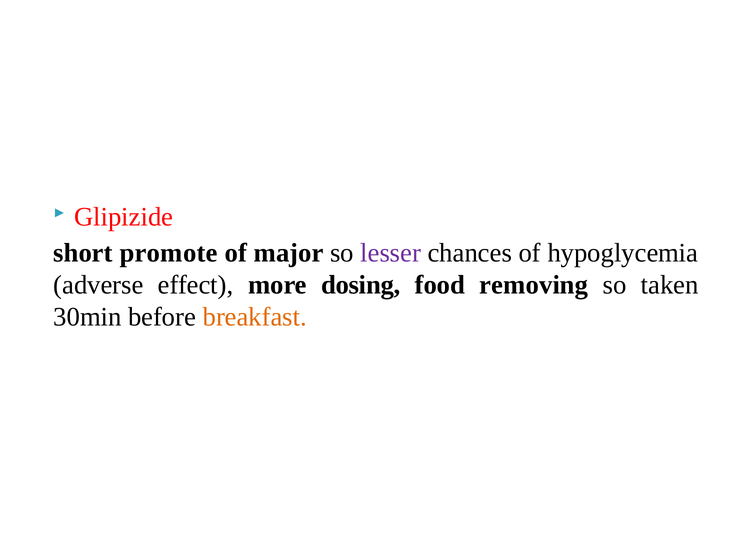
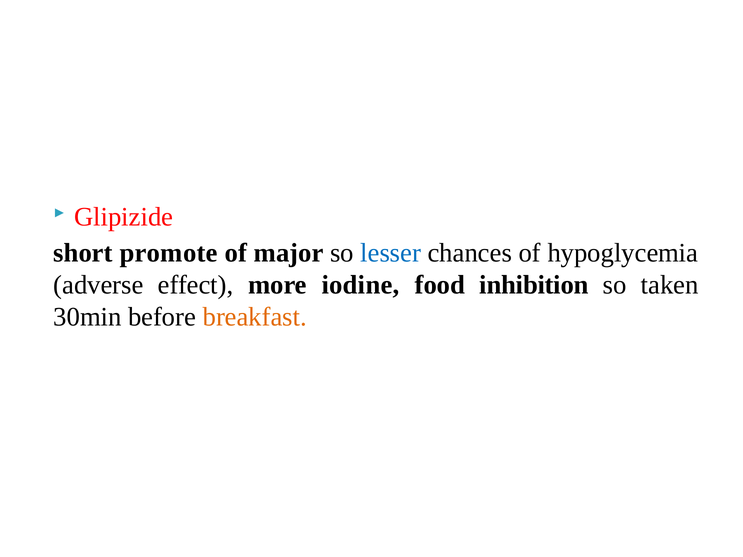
lesser colour: purple -> blue
dosing: dosing -> iodine
removing: removing -> inhibition
